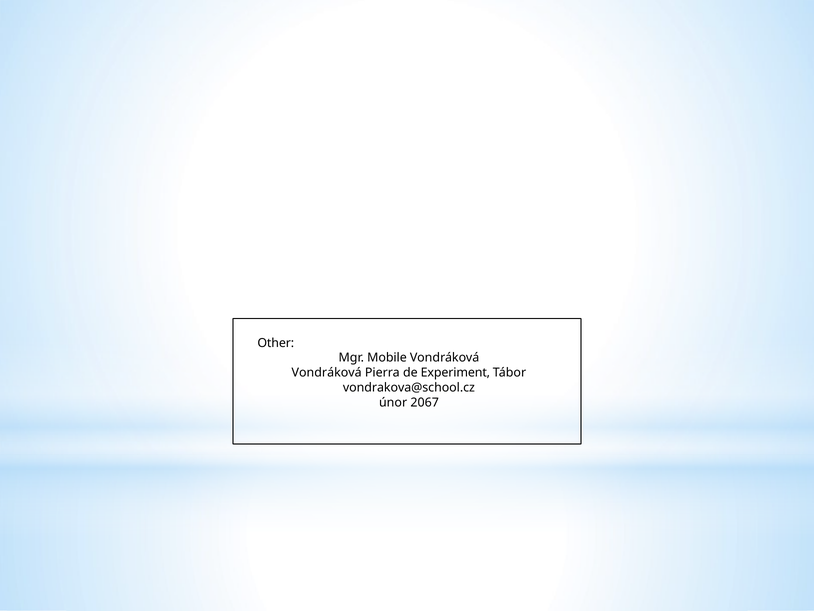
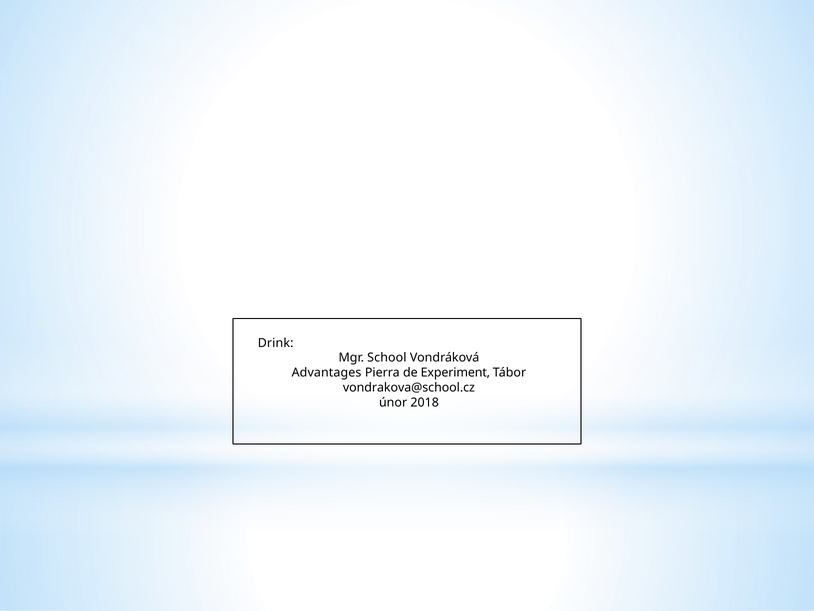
Other: Other -> Drink
Mobile: Mobile -> School
Vondráková at (327, 373): Vondráková -> Advantages
2067: 2067 -> 2018
